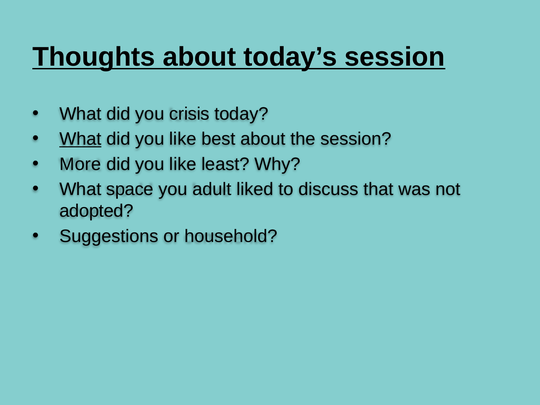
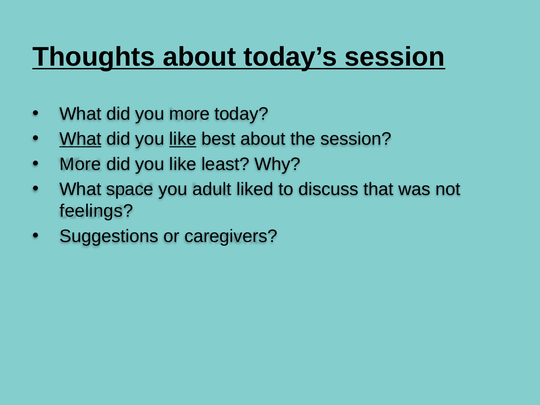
you crisis: crisis -> more
like at (183, 139) underline: none -> present
adopted: adopted -> feelings
household: household -> caregivers
